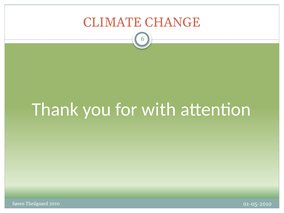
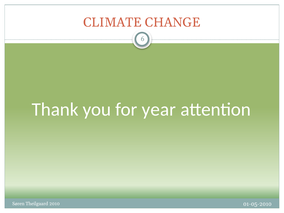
with: with -> year
